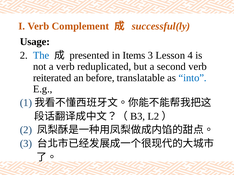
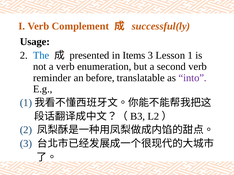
Lesson 4: 4 -> 1
reduplicated: reduplicated -> enumeration
reiterated: reiterated -> reminder
into colour: blue -> purple
